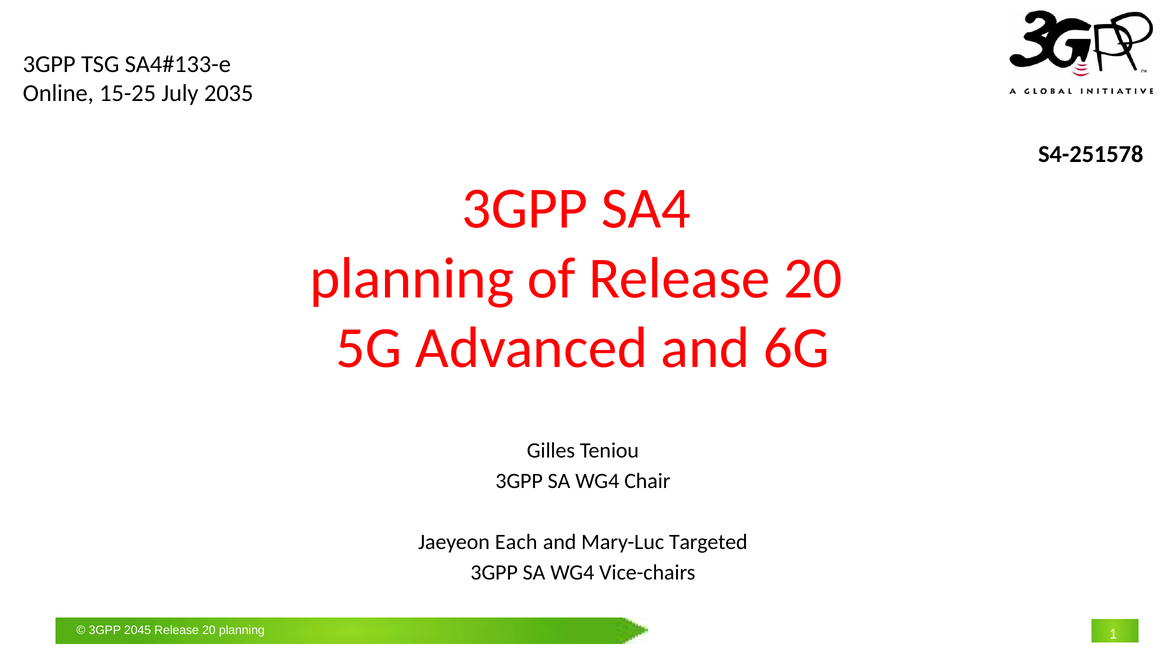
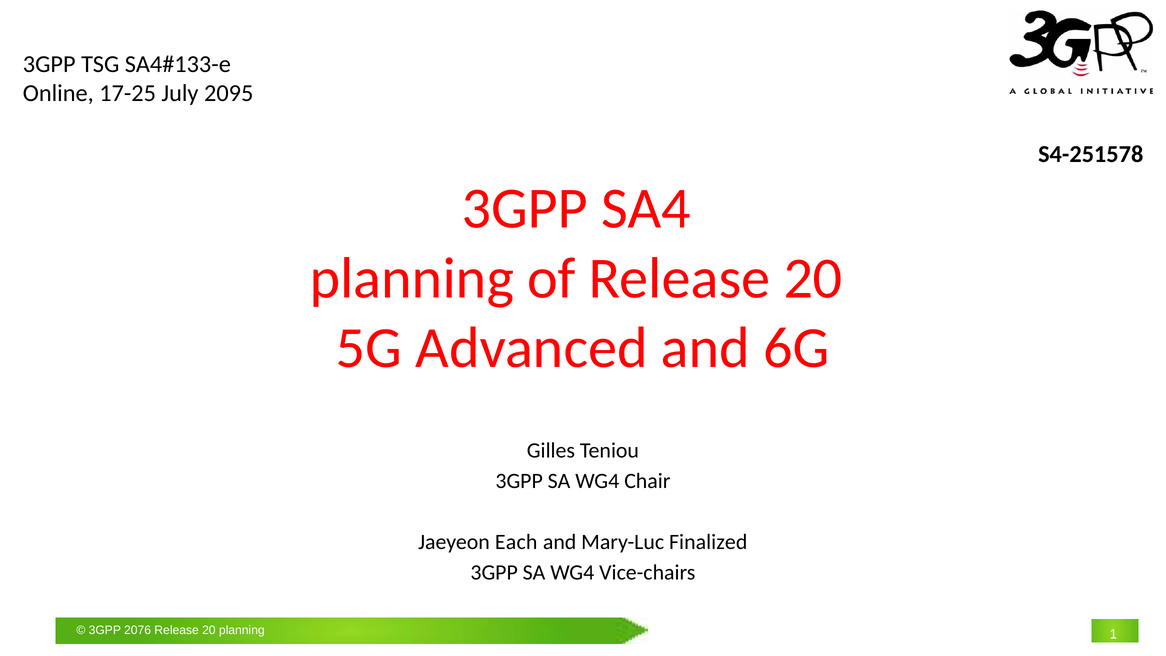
15-25: 15-25 -> 17-25
2035: 2035 -> 2095
Targeted: Targeted -> Finalized
2045: 2045 -> 2076
